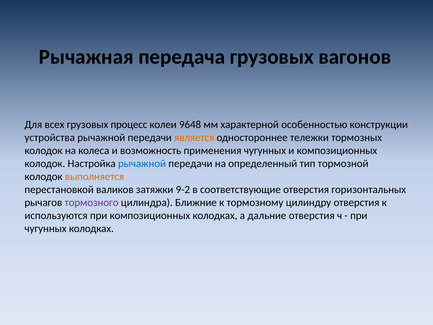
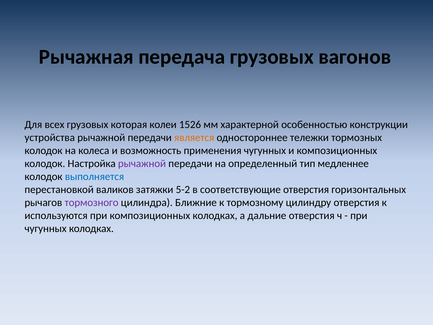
процесс: процесс -> которая
9648: 9648 -> 1526
рычажной at (142, 163) colour: blue -> purple
тормозной: тормозной -> медленнее
выполняется colour: orange -> blue
9-2: 9-2 -> 5-2
